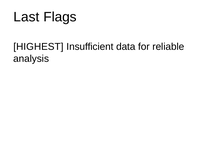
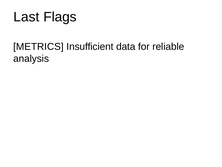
HIGHEST: HIGHEST -> METRICS
